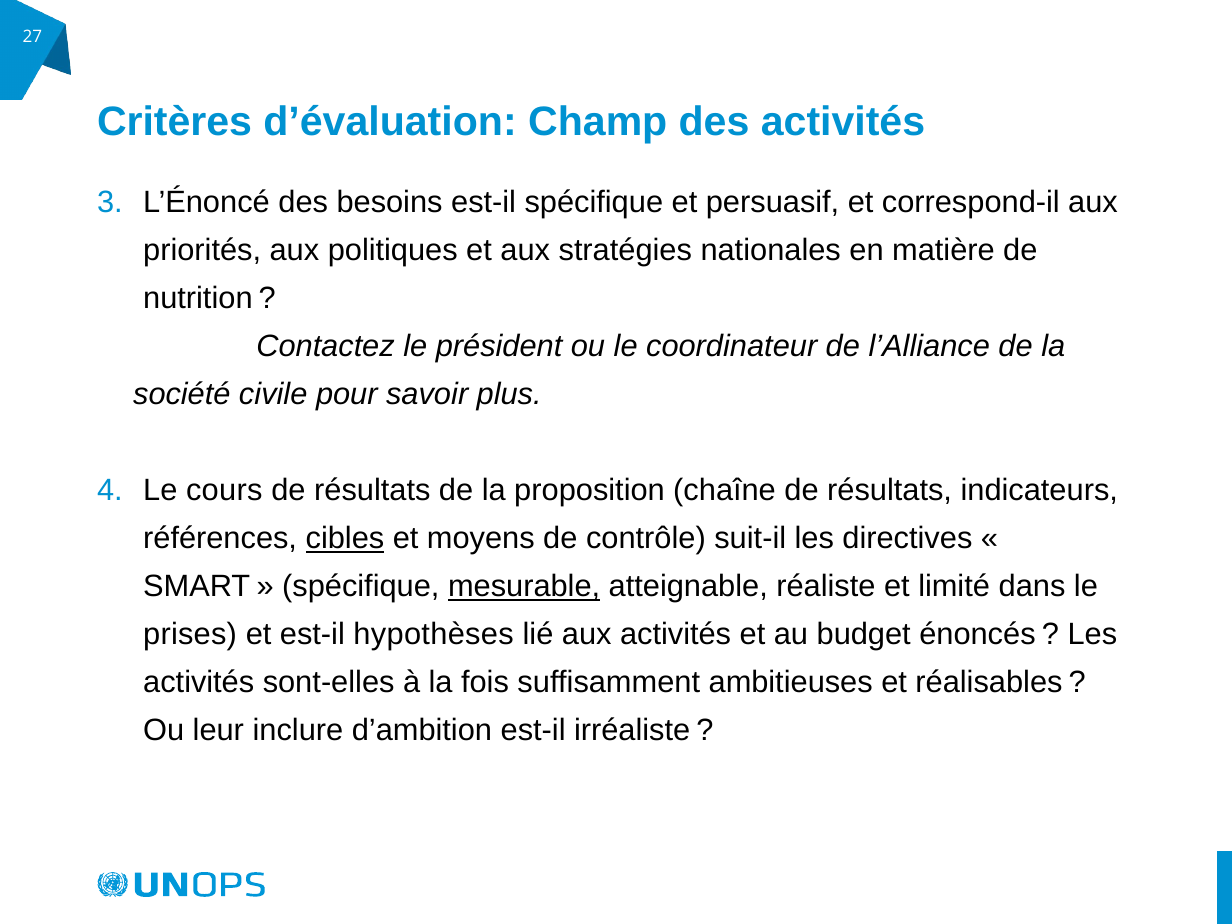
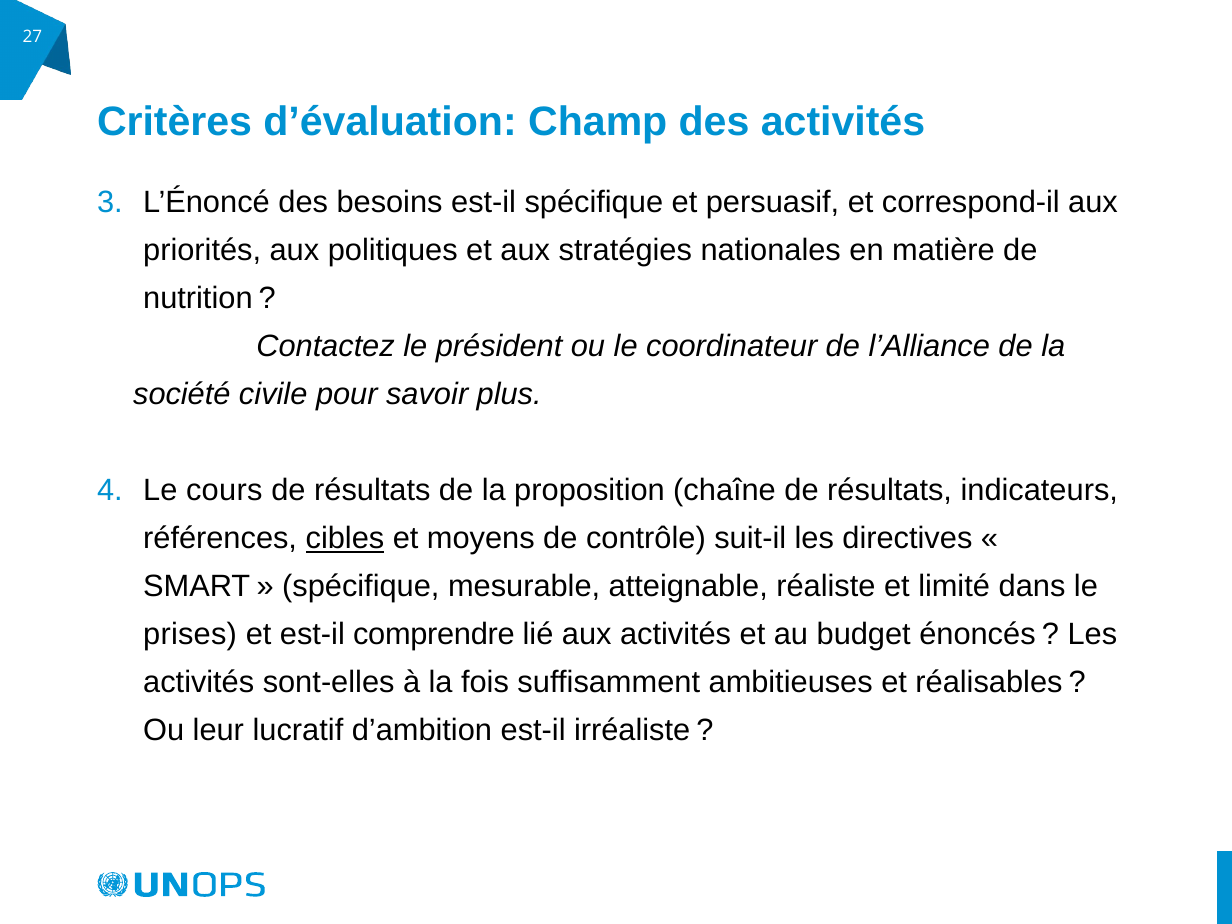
mesurable underline: present -> none
hypothèses: hypothèses -> comprendre
inclure: inclure -> lucratif
